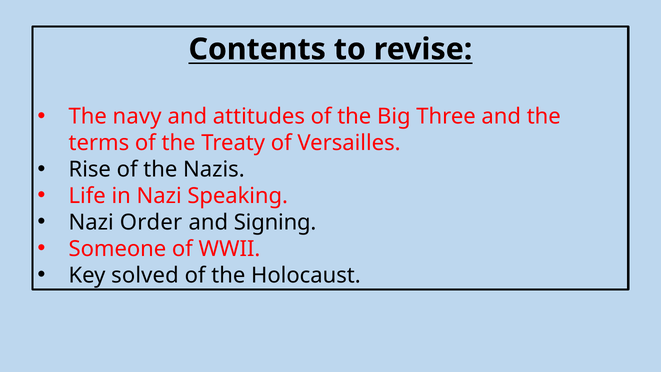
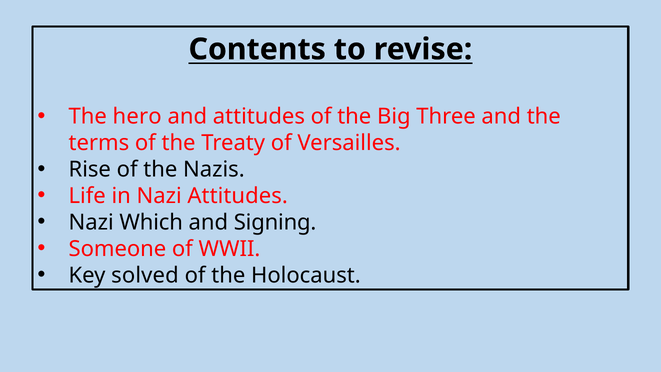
navy: navy -> hero
Nazi Speaking: Speaking -> Attitudes
Order: Order -> Which
